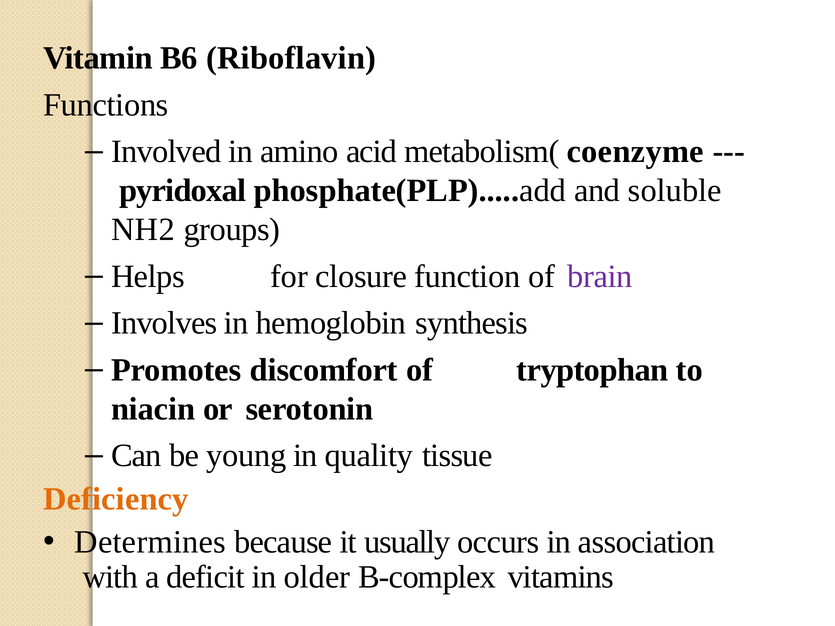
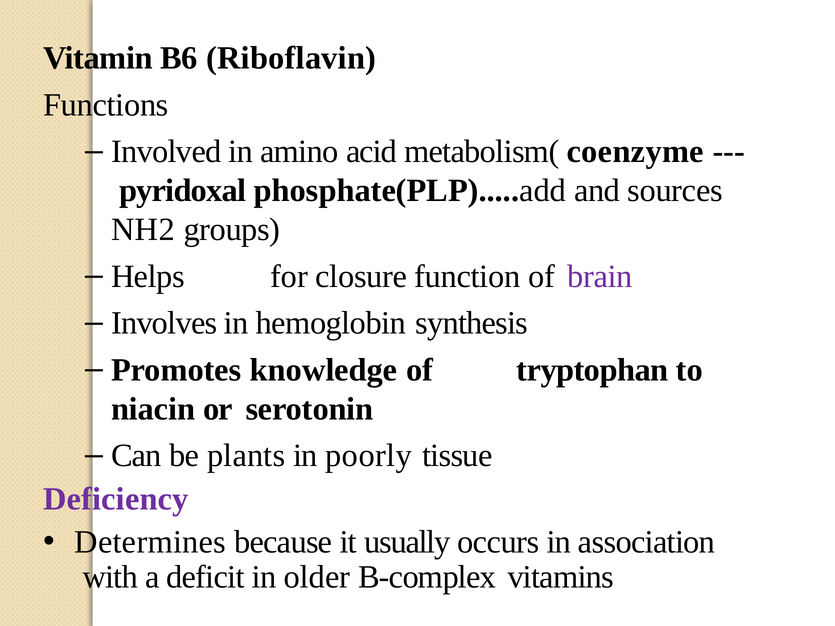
soluble: soluble -> sources
discomfort: discomfort -> knowledge
young: young -> plants
quality: quality -> poorly
Deficiency colour: orange -> purple
